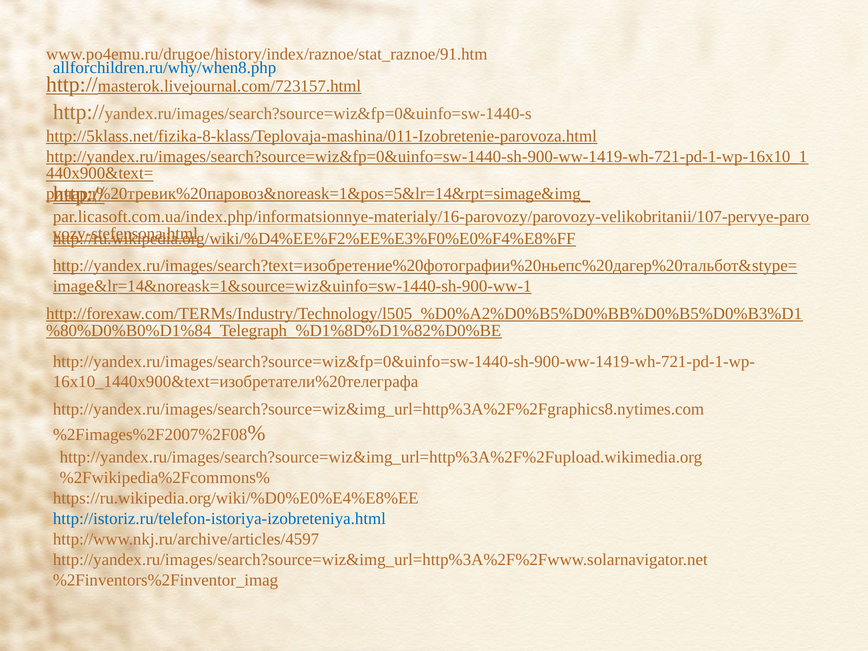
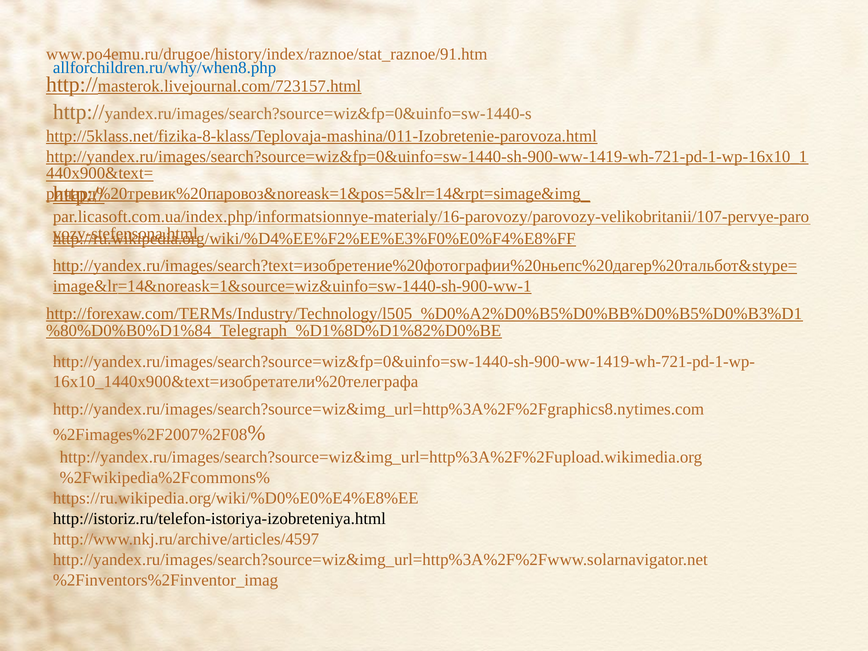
http://istoriz.ru/telefon-istoriya-izobreteniya.html colour: blue -> black
